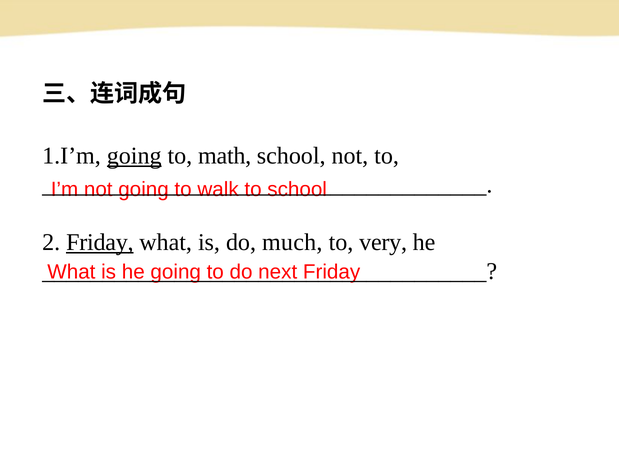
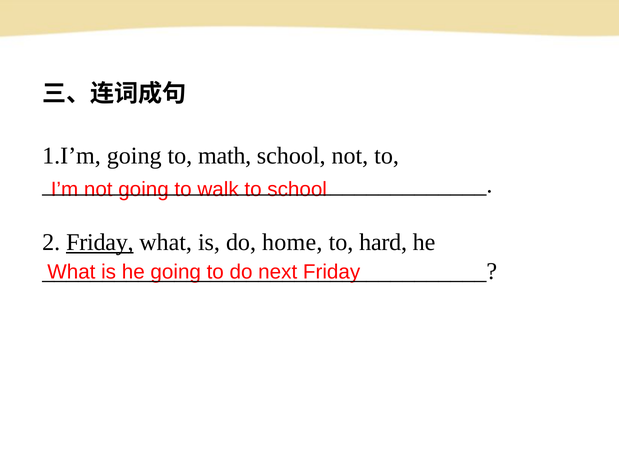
going at (134, 156) underline: present -> none
much: much -> home
very: very -> hard
